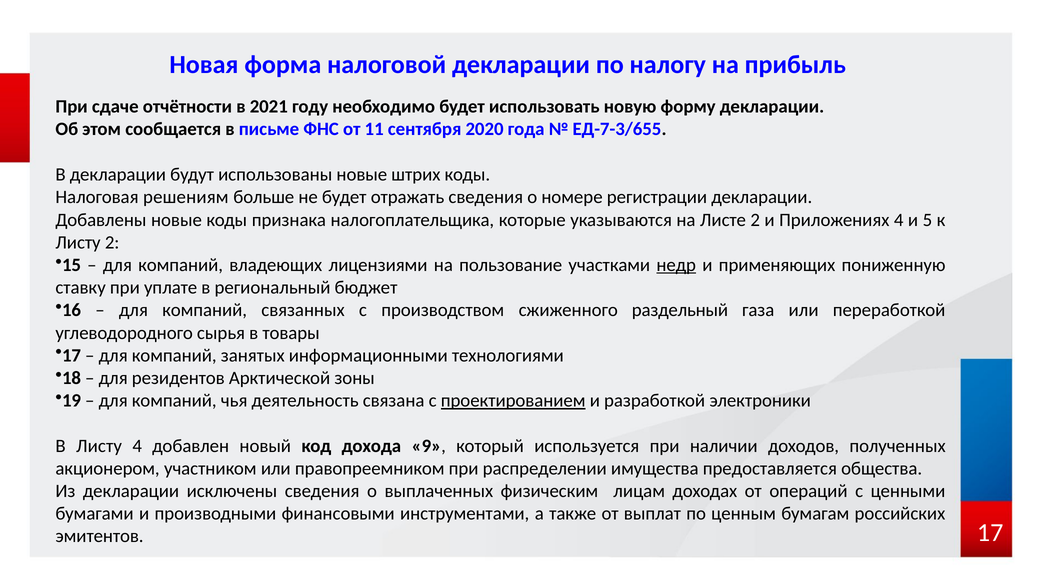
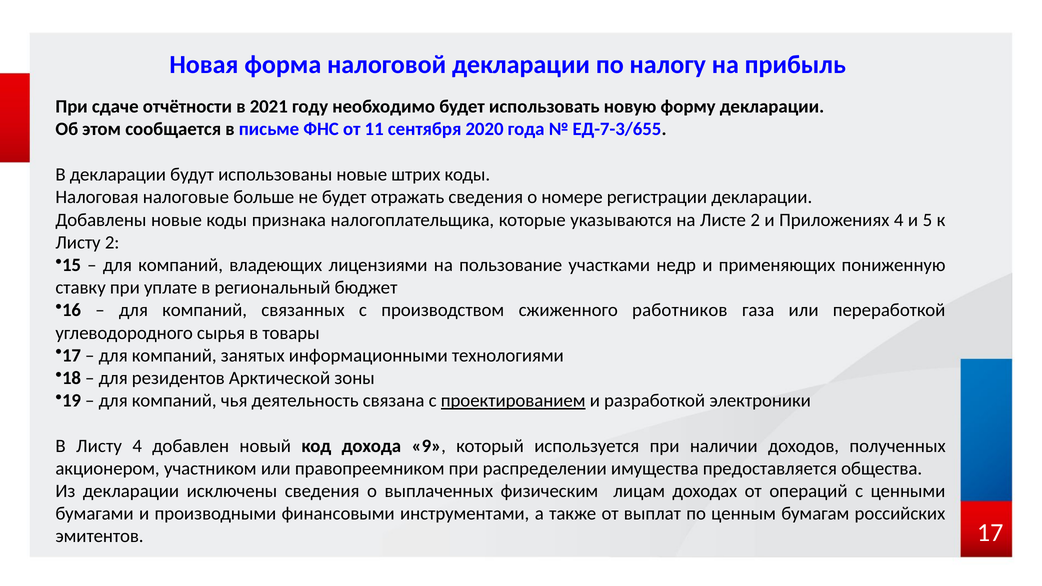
решениям: решениям -> налоговые
недр underline: present -> none
раздельный: раздельный -> работников
